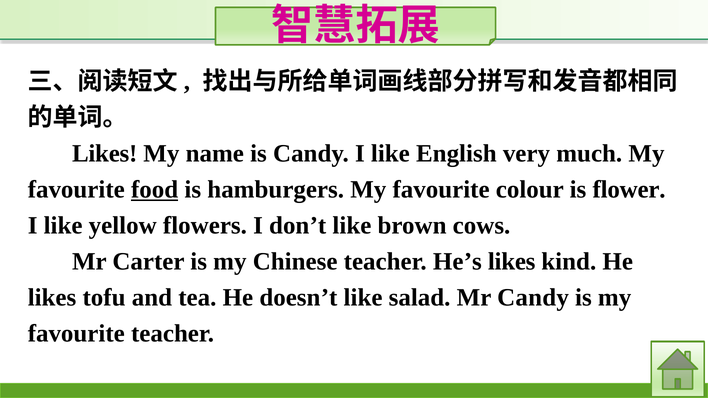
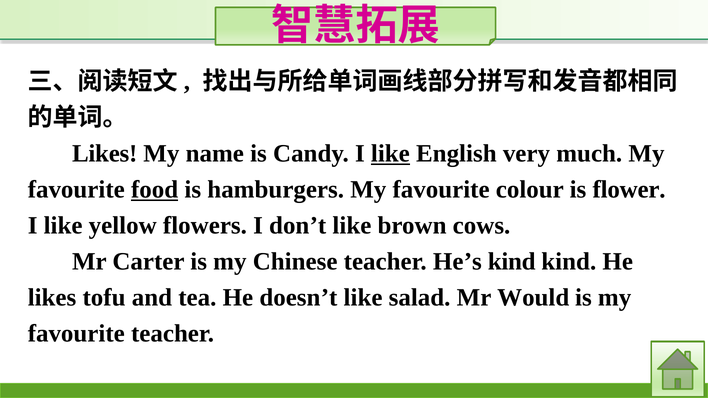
like at (390, 154) underline: none -> present
He’s likes: likes -> kind
Mr Candy: Candy -> Would
